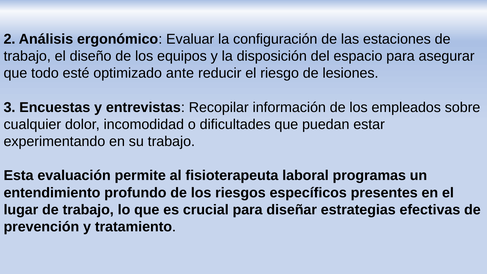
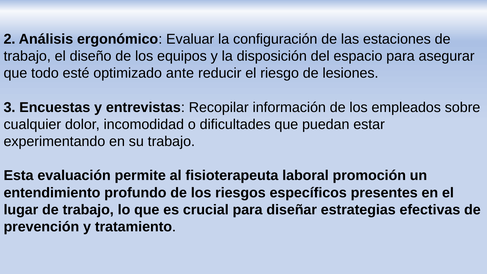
programas: programas -> promoción
